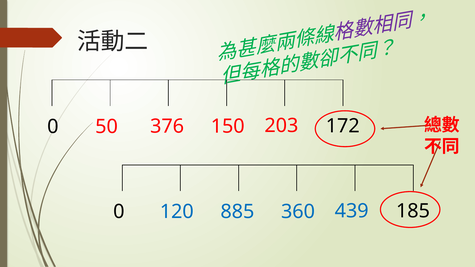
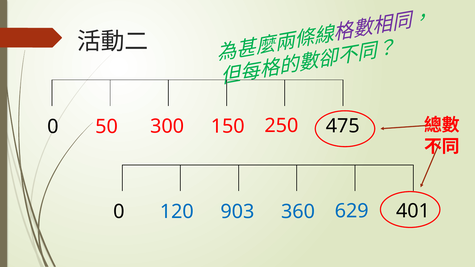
376: 376 -> 300
203: 203 -> 250
172: 172 -> 475
885: 885 -> 903
439: 439 -> 629
185: 185 -> 401
